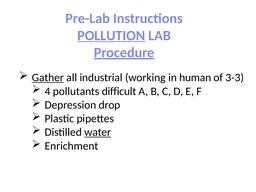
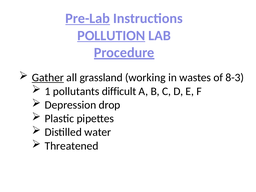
Pre-Lab underline: none -> present
industrial: industrial -> grassland
human: human -> wastes
3-3: 3-3 -> 8-3
4: 4 -> 1
water underline: present -> none
Enrichment: Enrichment -> Threatened
